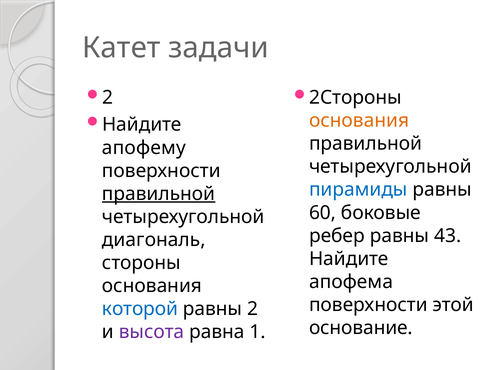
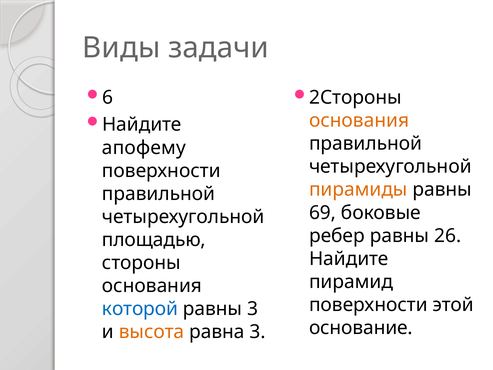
Катет: Катет -> Виды
2 at (108, 97): 2 -> 6
пирамиды colour: blue -> orange
правильной at (159, 194) underline: present -> none
60: 60 -> 69
43: 43 -> 26
диагональ: диагональ -> площадью
апофема: апофема -> пирамид
равны 2: 2 -> 3
высота colour: purple -> orange
равна 1: 1 -> 3
